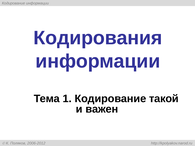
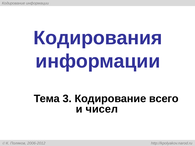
1: 1 -> 3
такой: такой -> всего
важен: важен -> чисел
